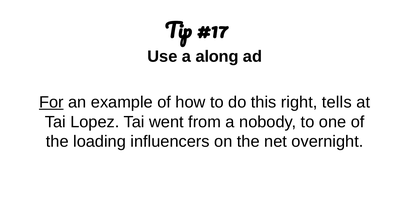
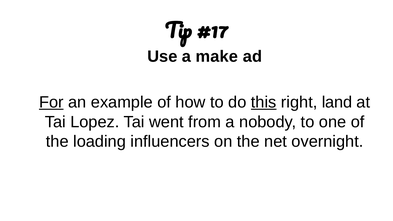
along: along -> make
this underline: none -> present
tells: tells -> land
